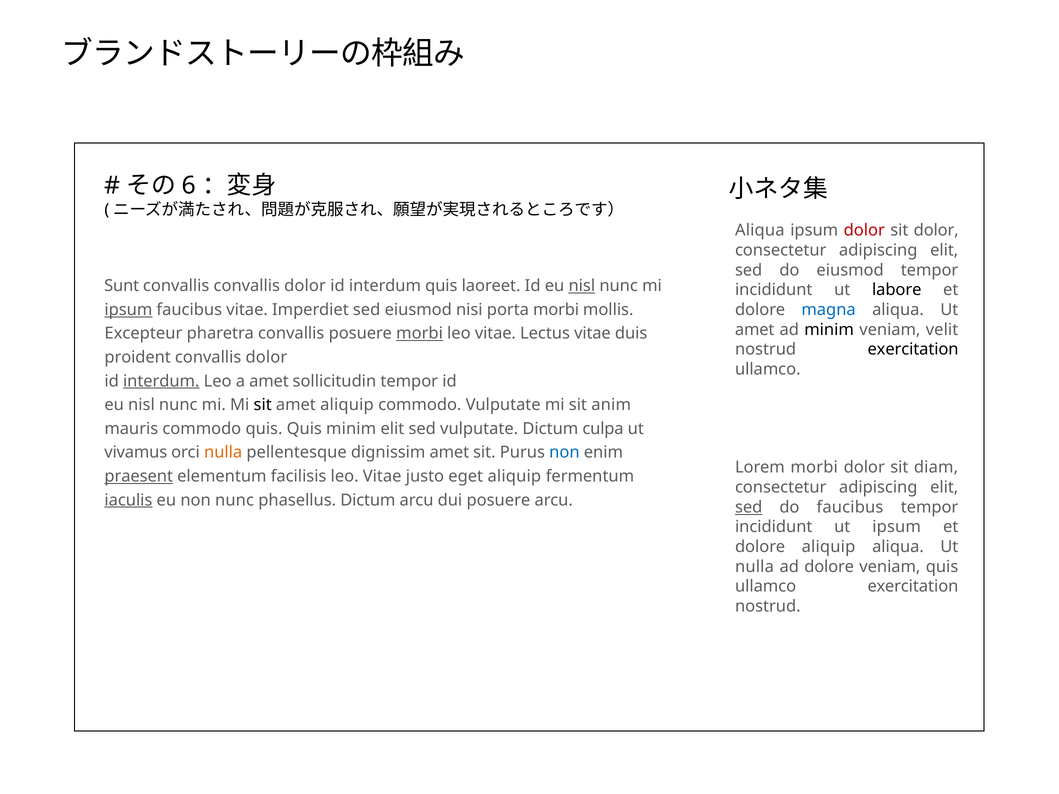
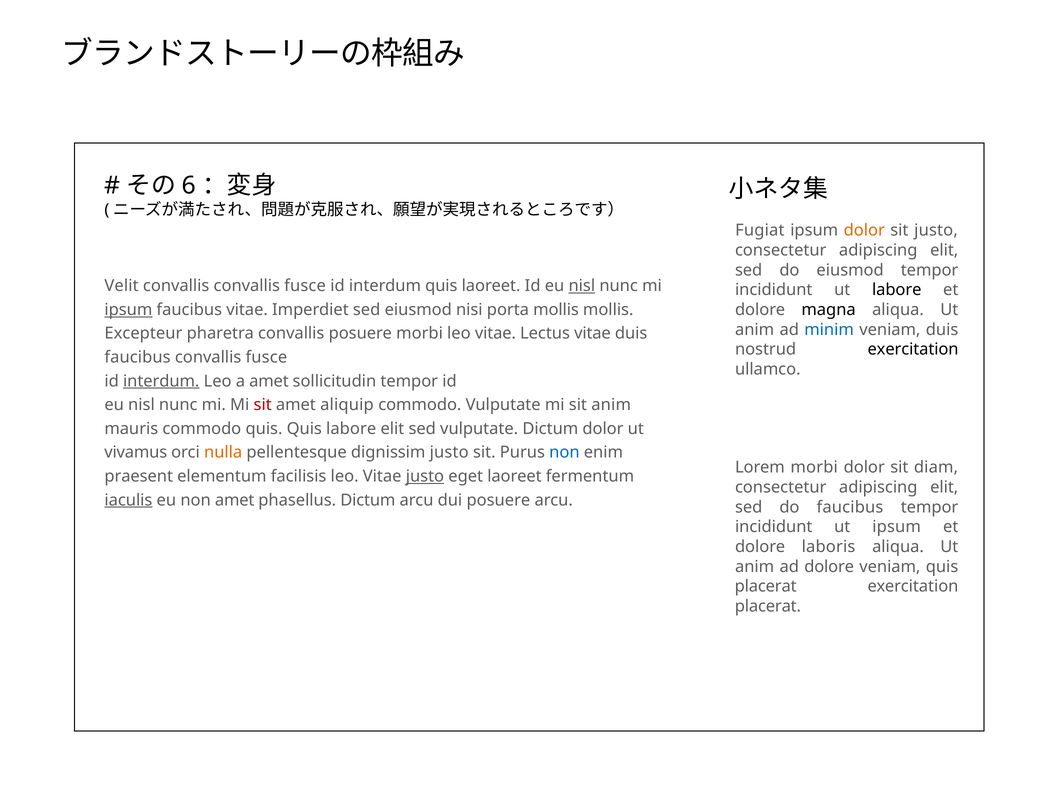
Aliqua at (760, 230): Aliqua -> Fugiat
dolor at (864, 230) colour: red -> orange
sit dolor: dolor -> justo
Sunt: Sunt -> Velit
convallis convallis dolor: dolor -> fusce
porta morbi: morbi -> mollis
magna colour: blue -> black
amet at (755, 330): amet -> anim
minim at (829, 330) colour: black -> blue
veniam velit: velit -> duis
morbi at (420, 334) underline: present -> none
proident at (138, 357): proident -> faucibus
dolor at (266, 357): dolor -> fusce
sit at (263, 405) colour: black -> red
Quis minim: minim -> labore
Dictum culpa: culpa -> dolor
dignissim amet: amet -> justo
praesent underline: present -> none
justo at (425, 476) underline: none -> present
eget aliquip: aliquip -> laoreet
non nunc: nunc -> amet
sed at (749, 507) underline: present -> none
dolore aliquip: aliquip -> laboris
nulla at (754, 567): nulla -> anim
ullamco at (766, 587): ullamco -> placerat
nostrud at (768, 607): nostrud -> placerat
